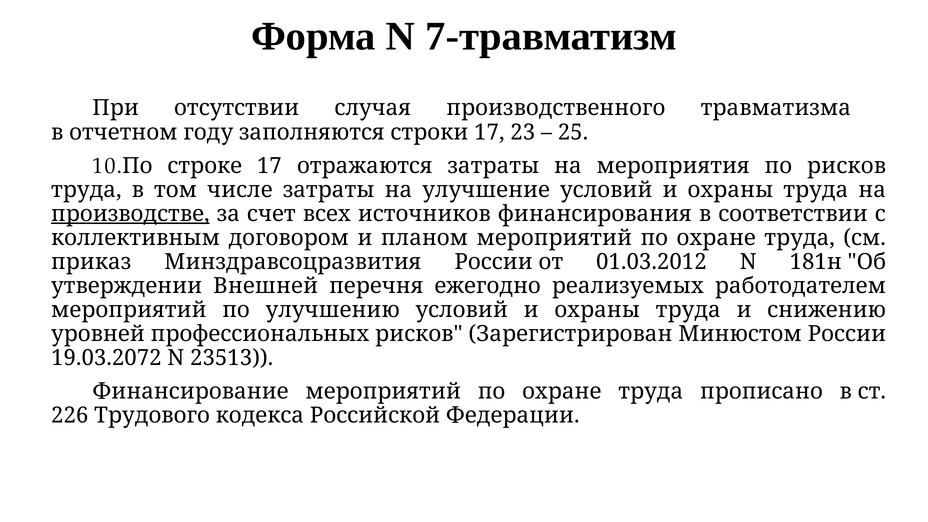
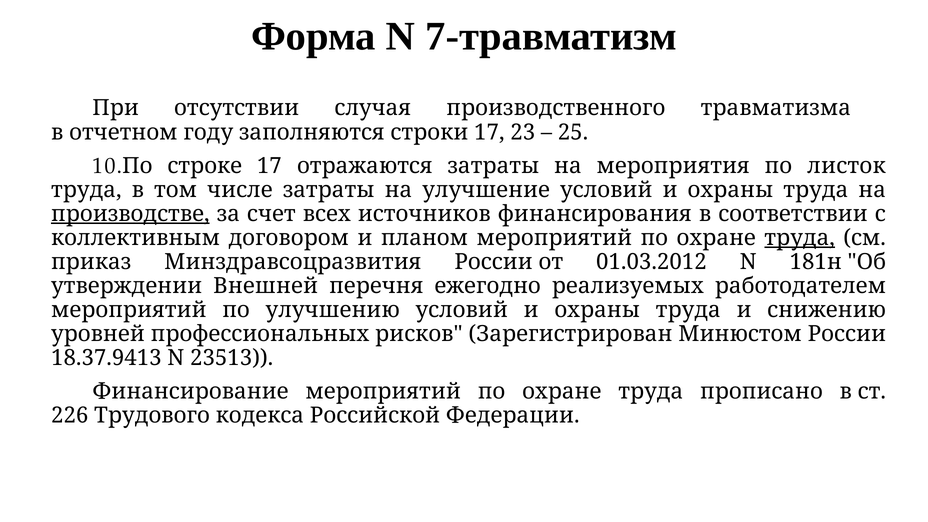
по рисков: рисков -> листок
труда at (800, 238) underline: none -> present
19.03.2072: 19.03.2072 -> 18.37.9413
